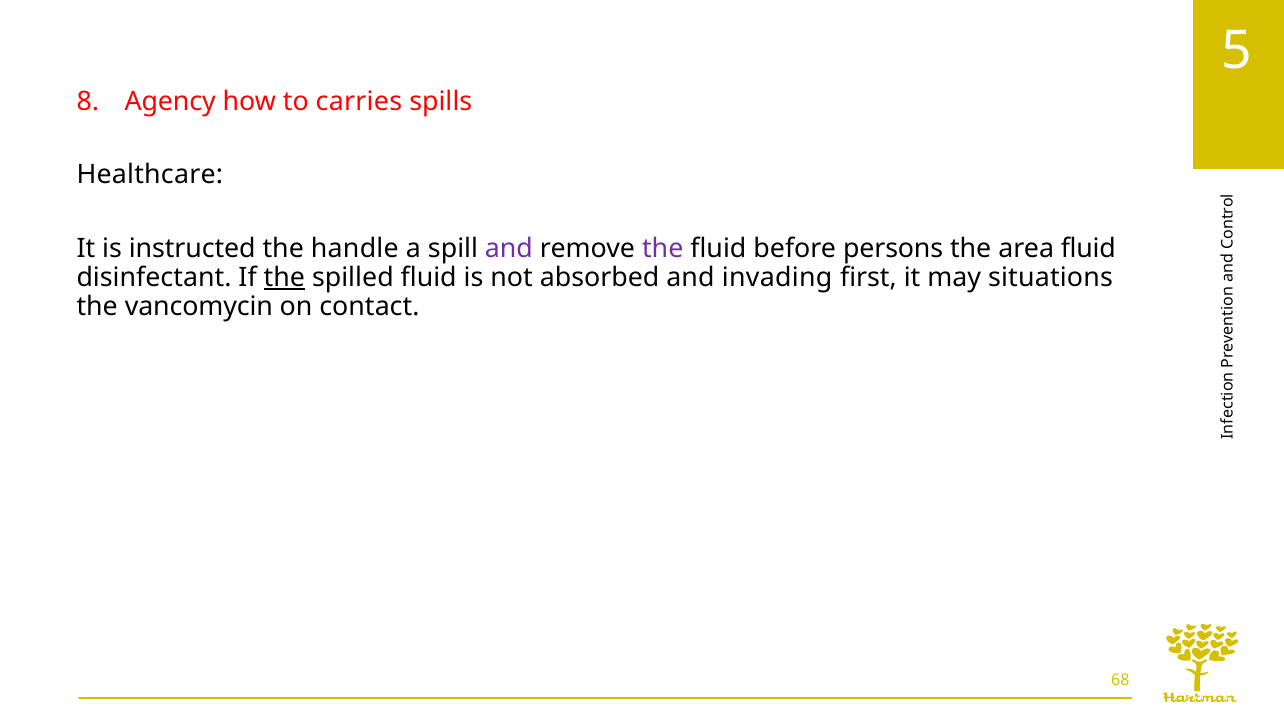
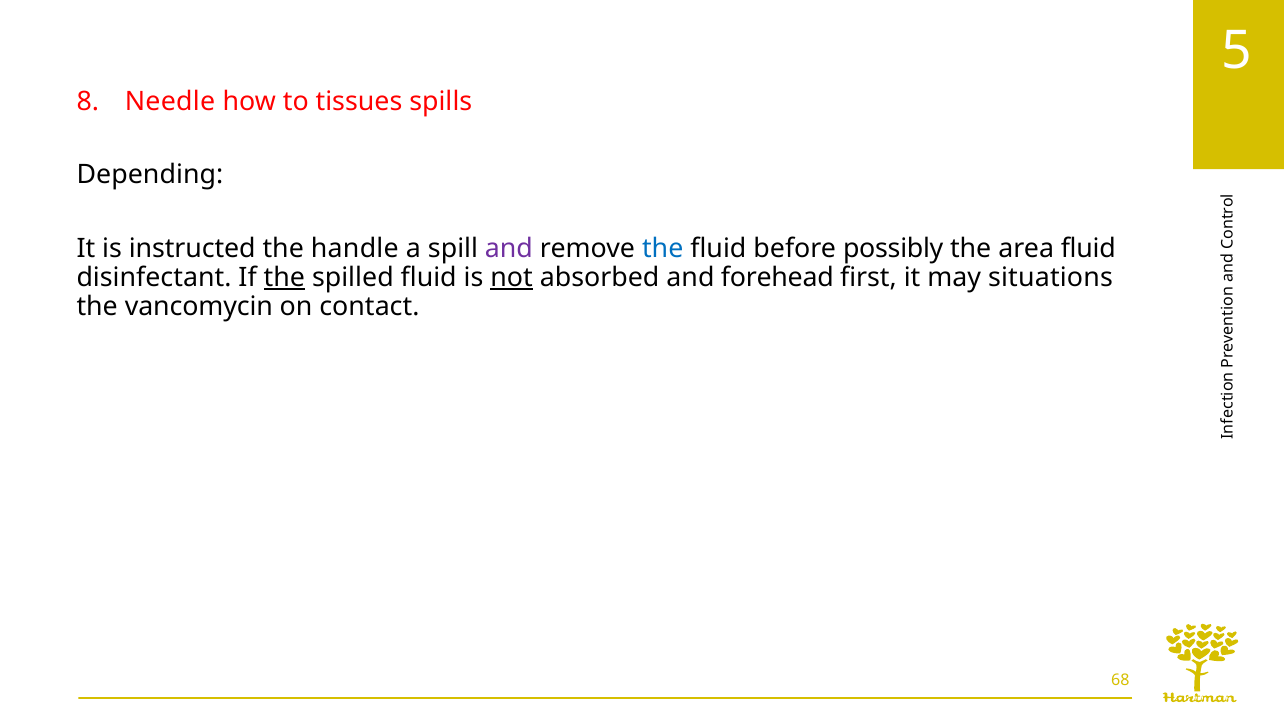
Agency: Agency -> Needle
carries: carries -> tissues
Healthcare: Healthcare -> Depending
the at (663, 249) colour: purple -> blue
persons: persons -> possibly
not underline: none -> present
invading: invading -> forehead
